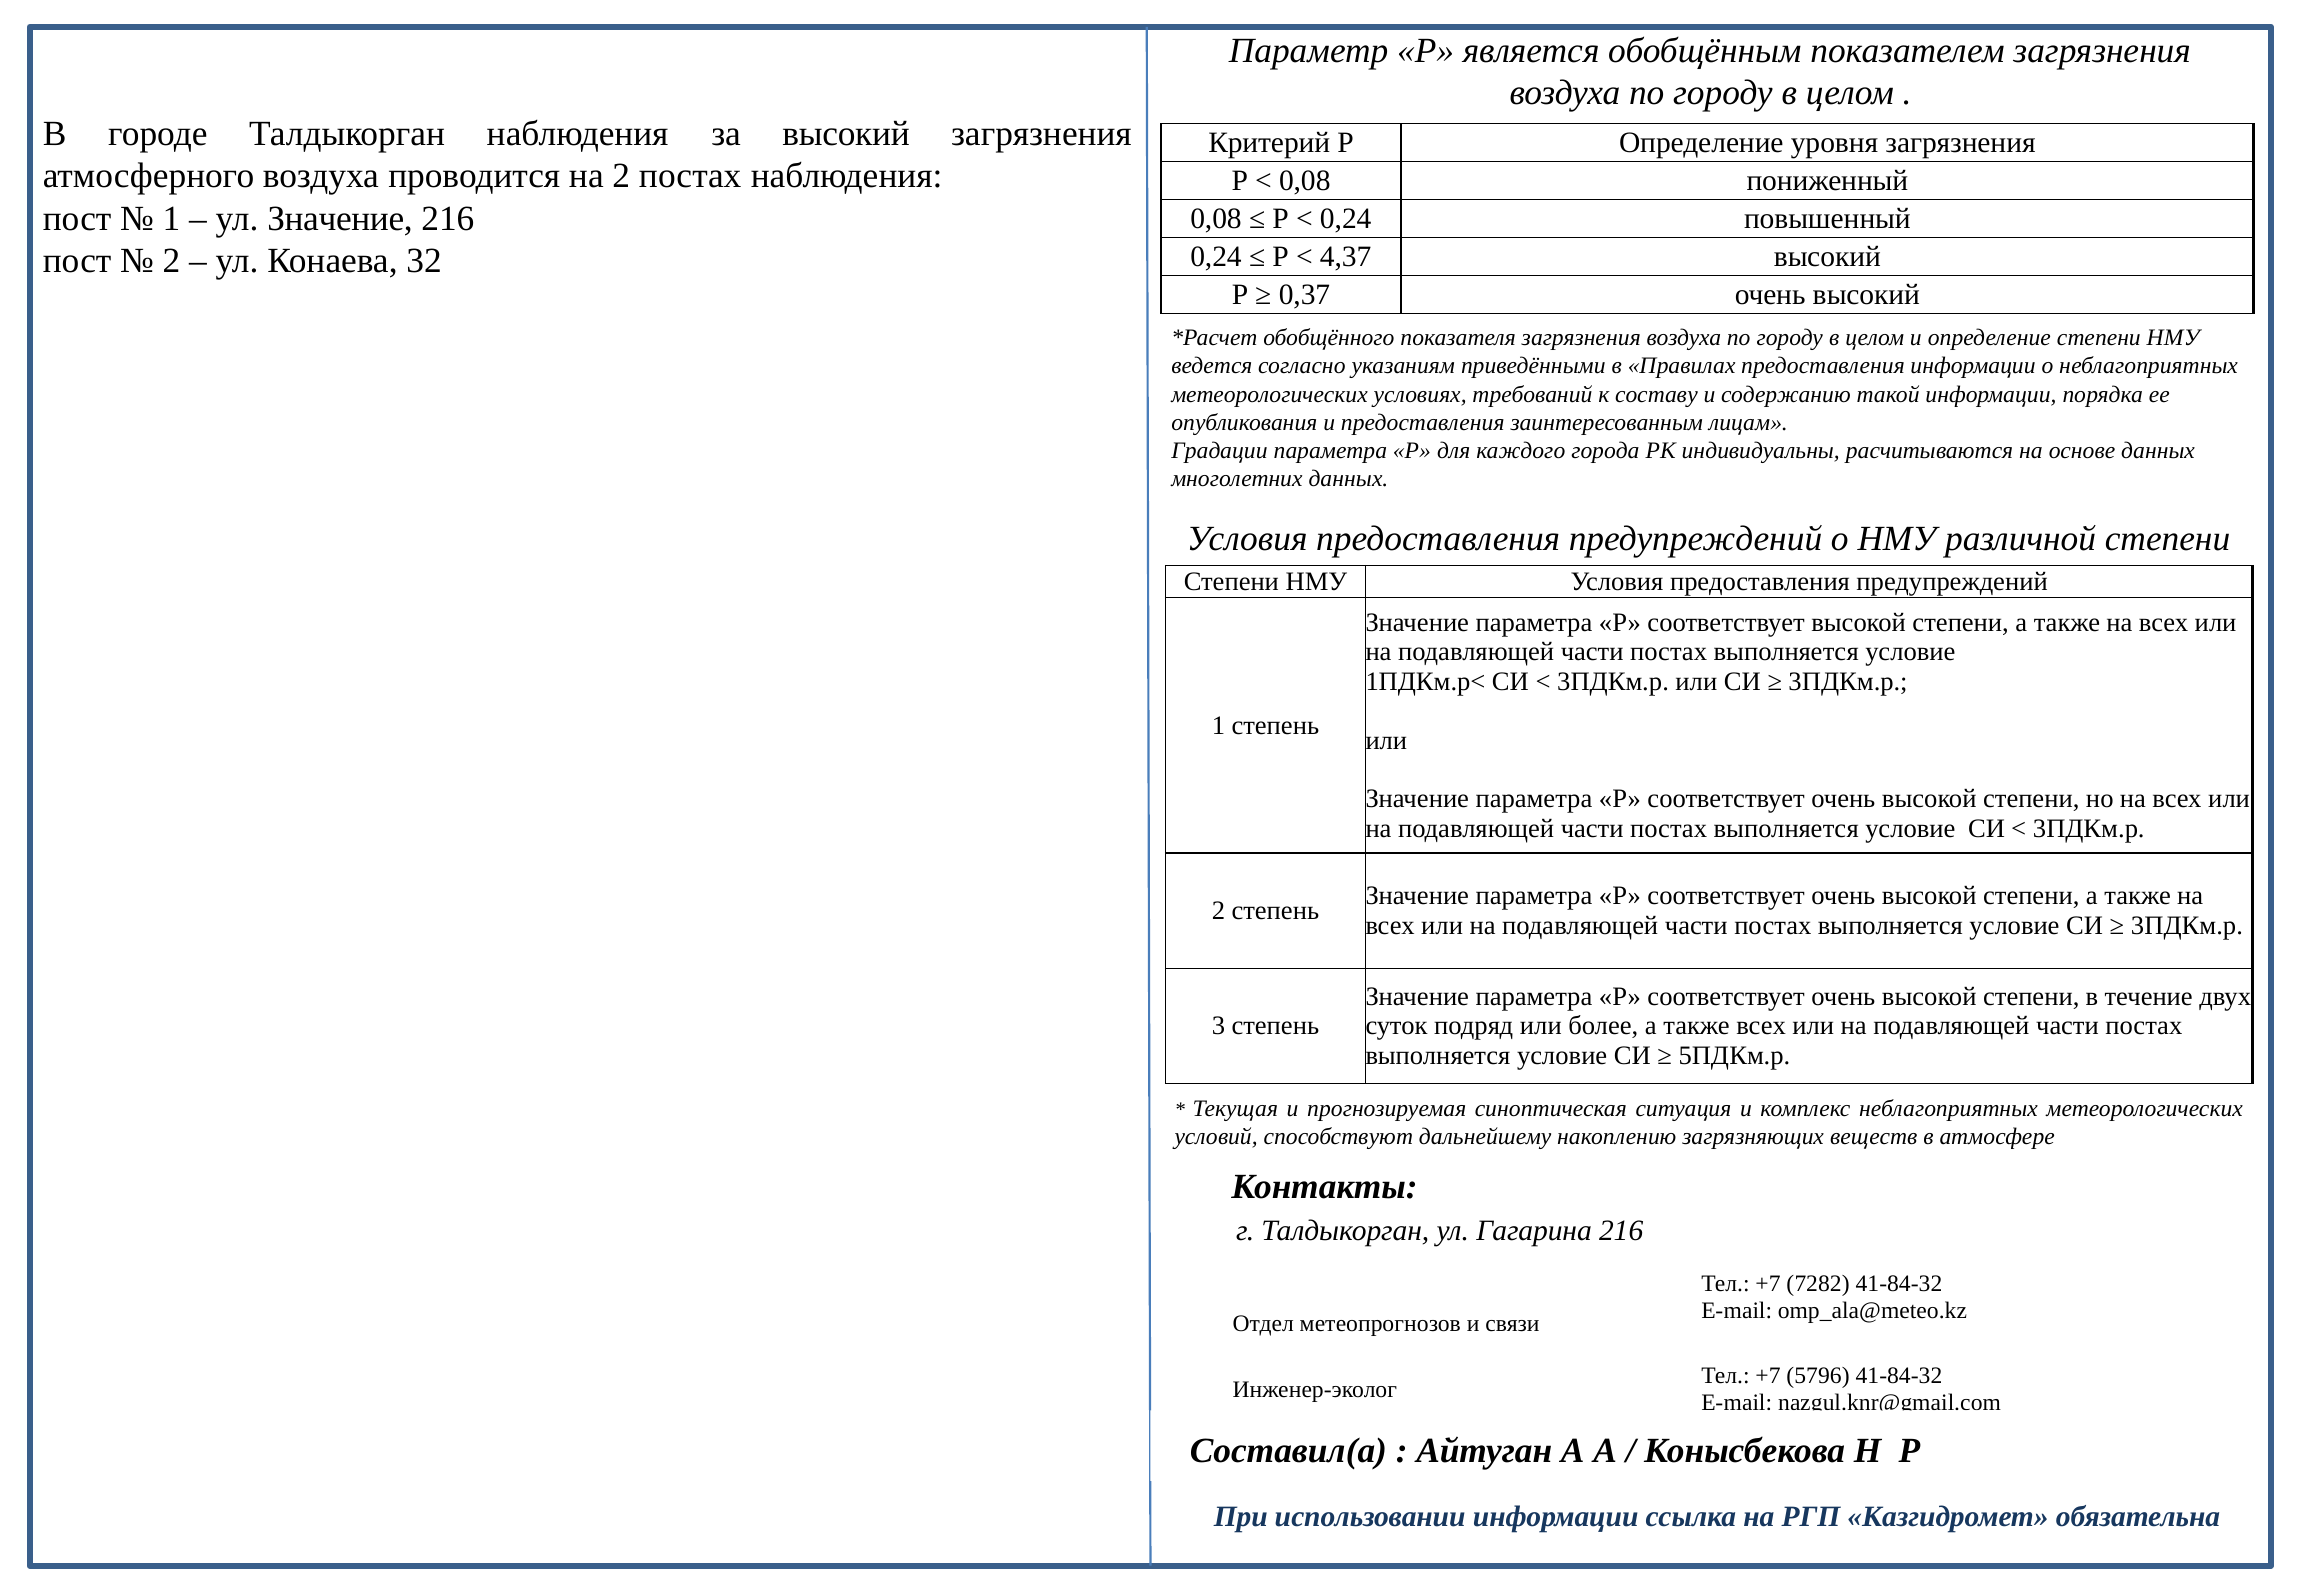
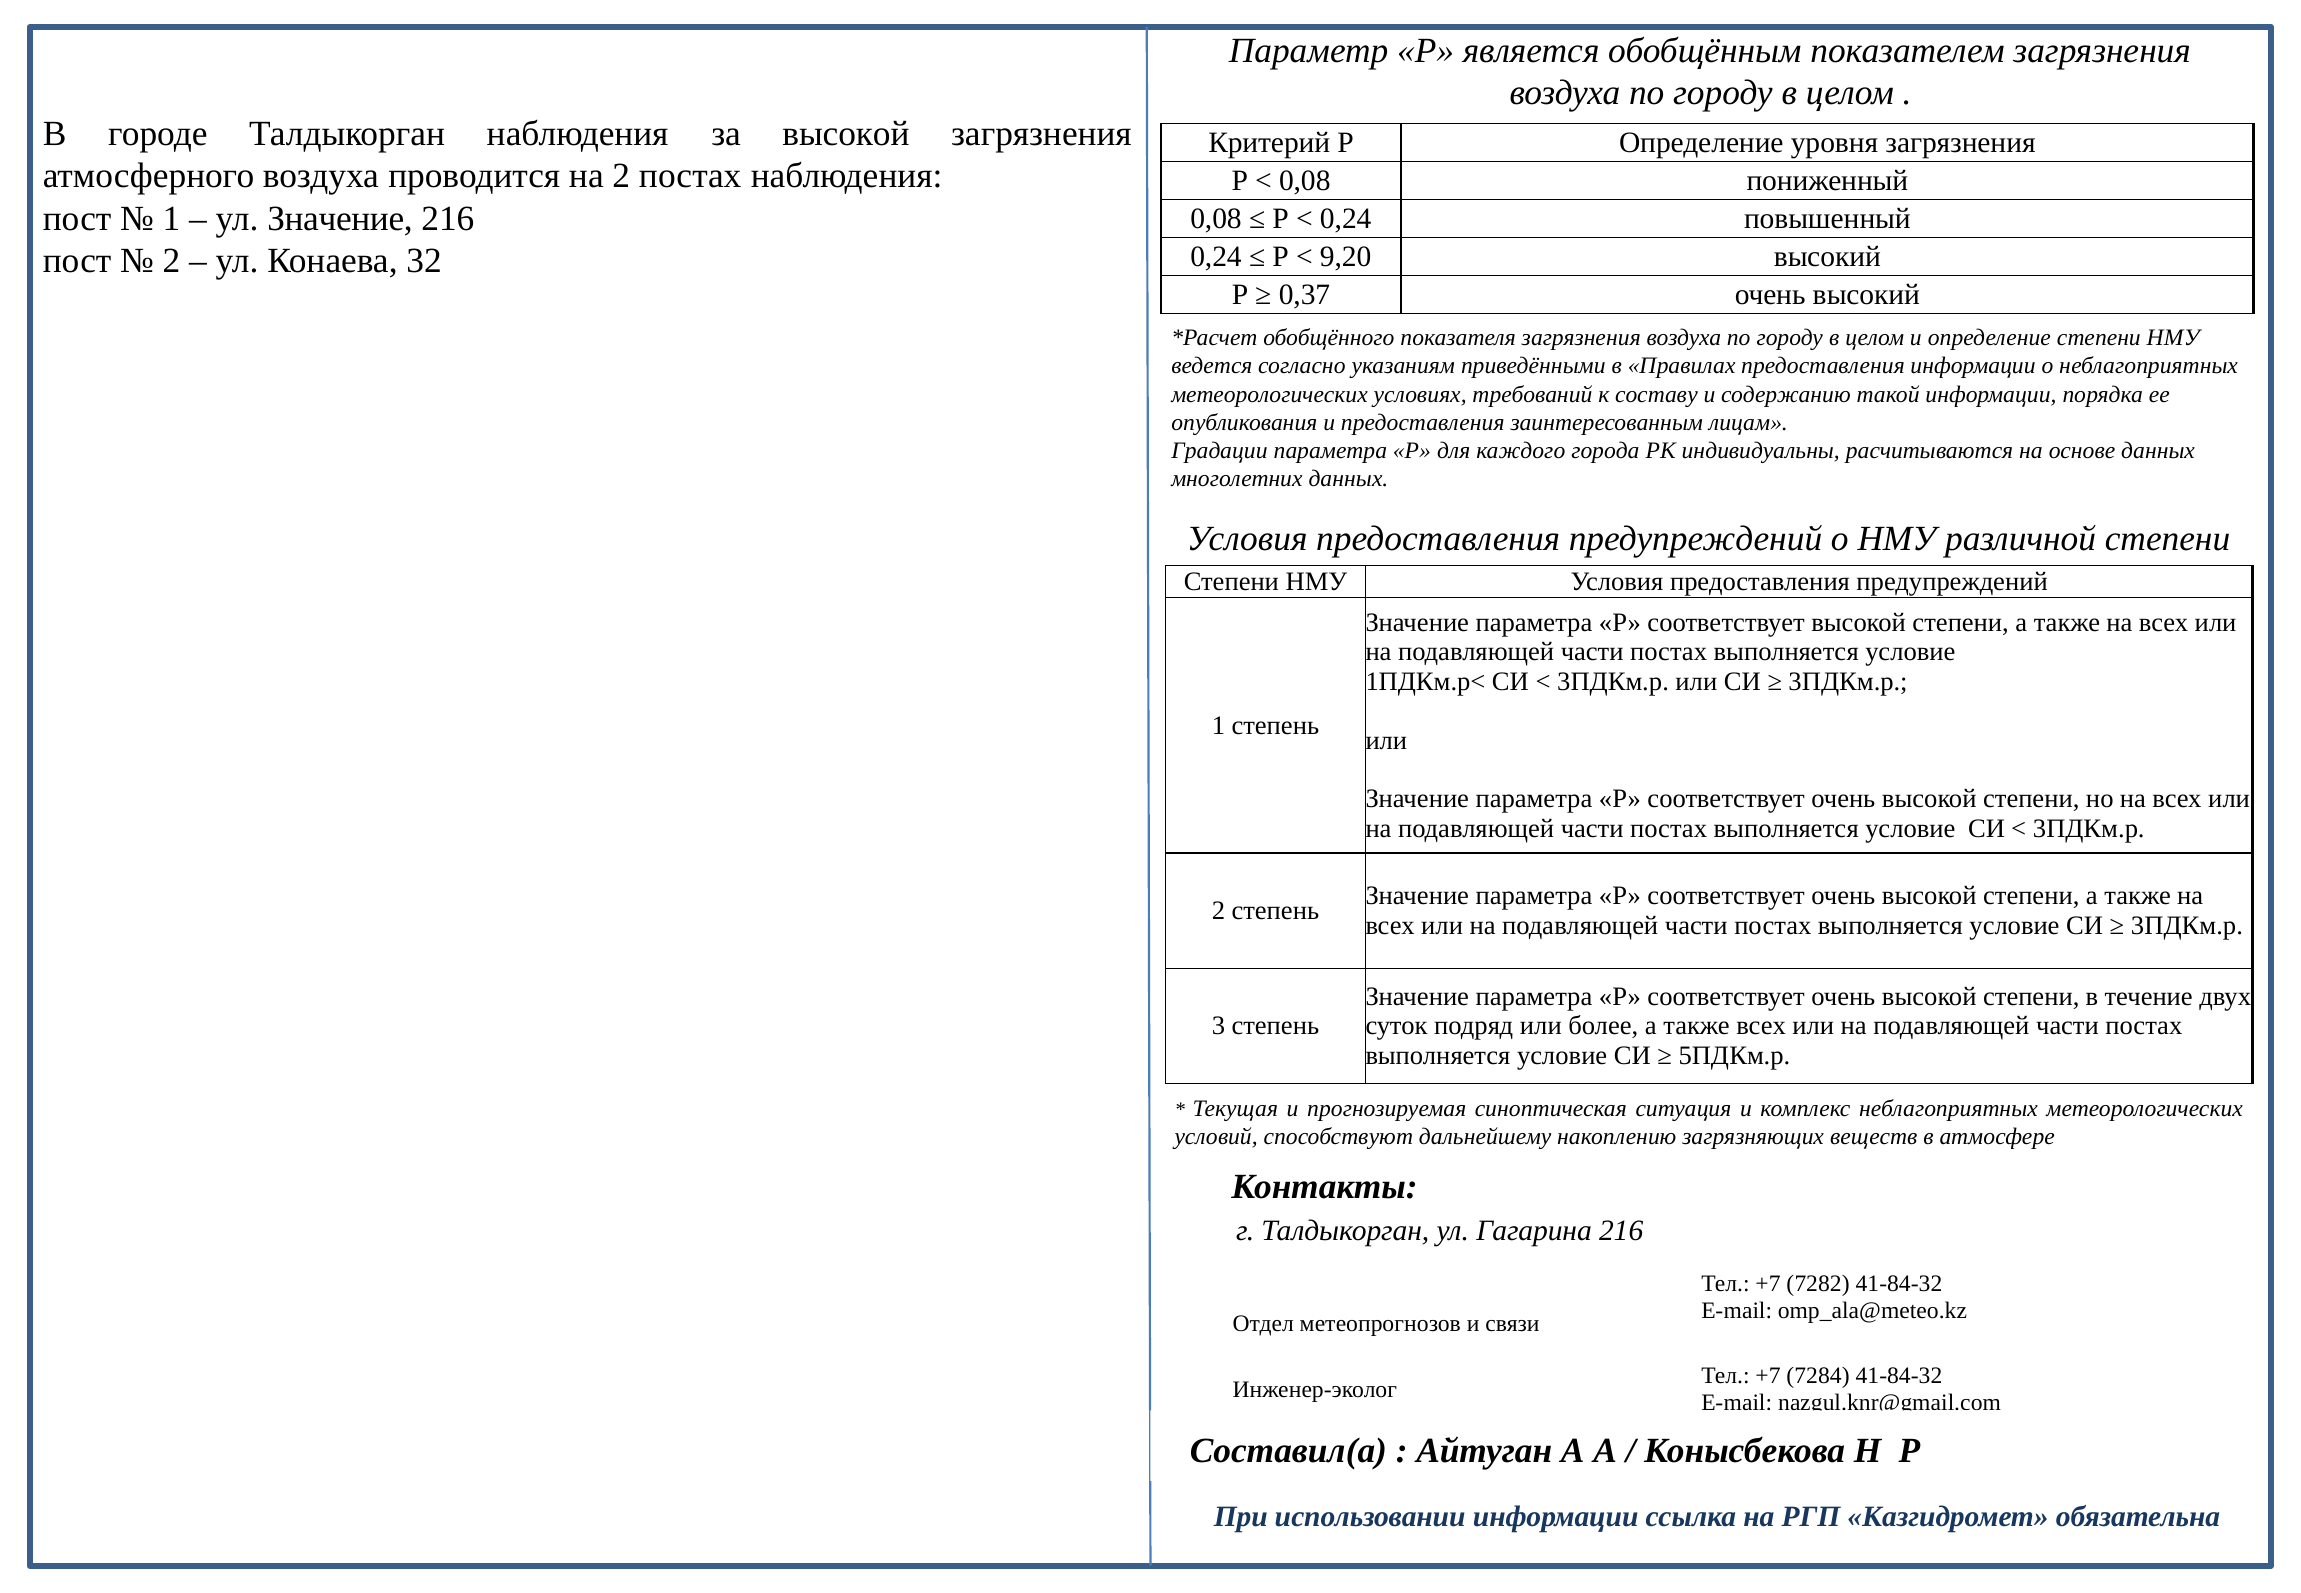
за высокий: высокий -> высокой
4,37: 4,37 -> 9,20
5796: 5796 -> 7284
